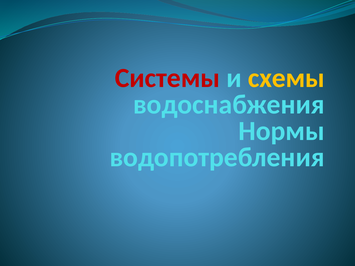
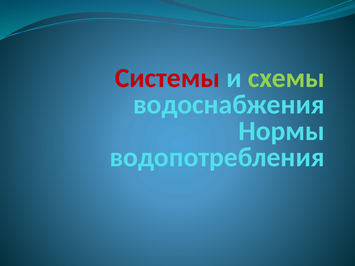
схемы colour: yellow -> light green
